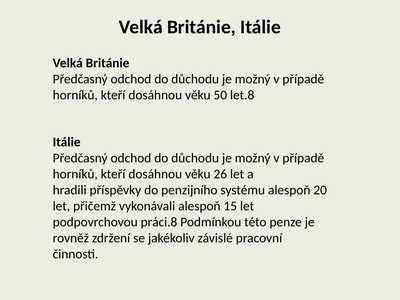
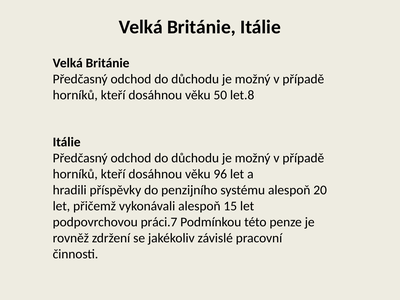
26: 26 -> 96
práci.8: práci.8 -> práci.7
